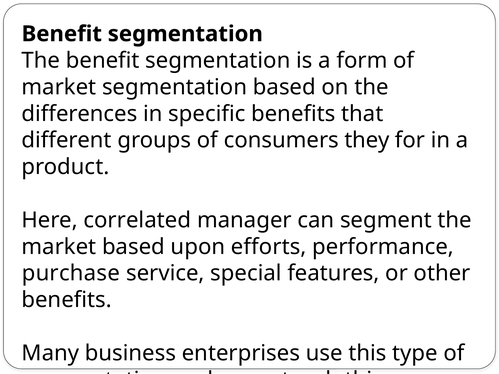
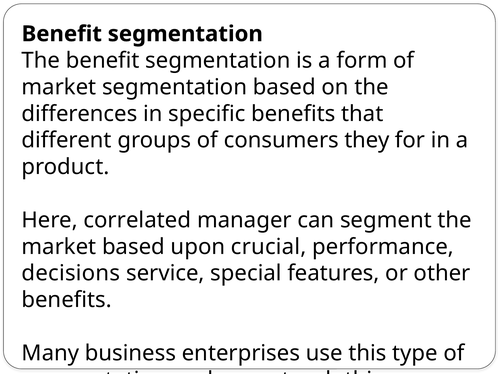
efforts: efforts -> crucial
purchase: purchase -> decisions
